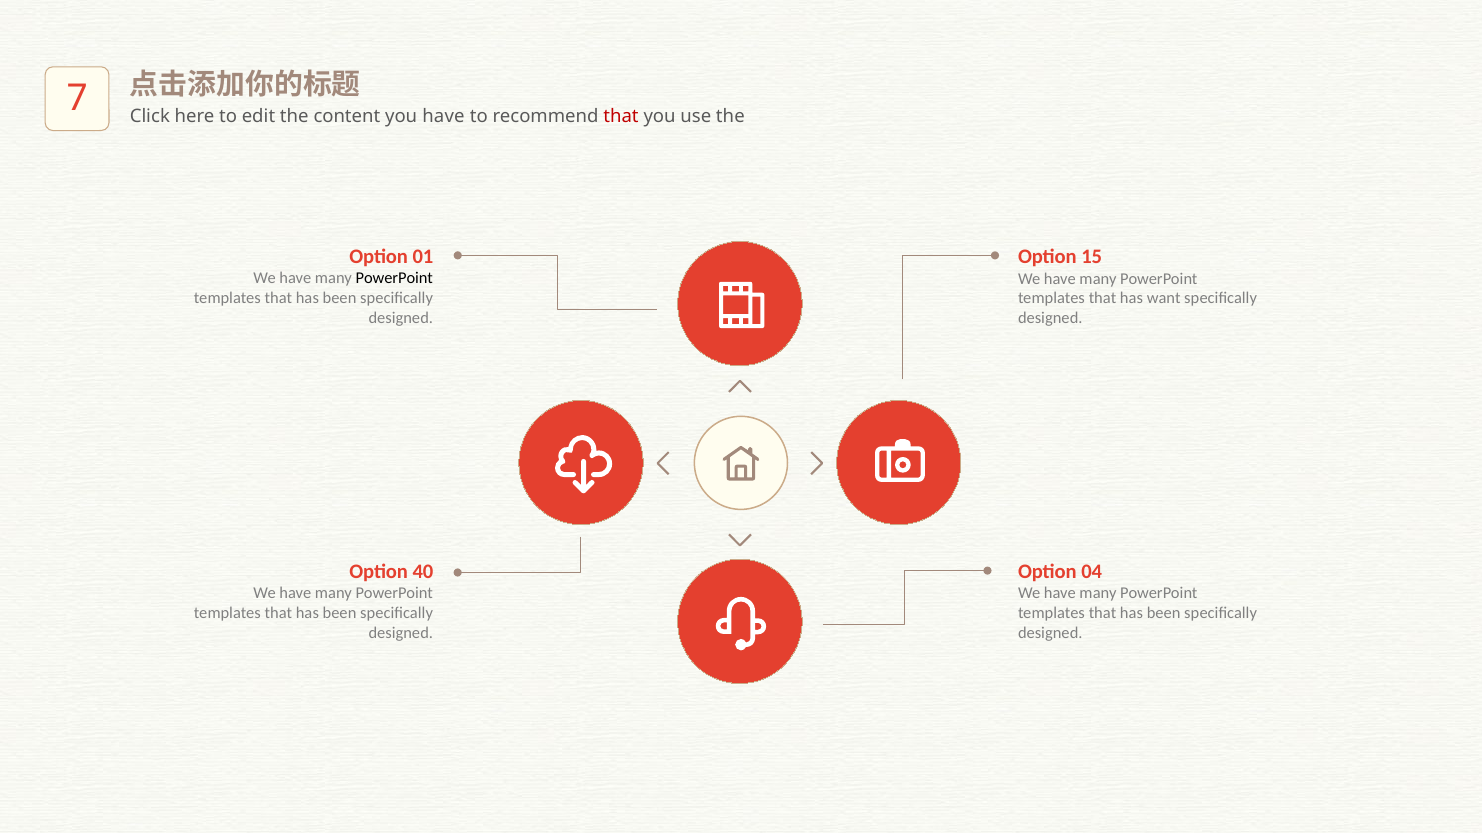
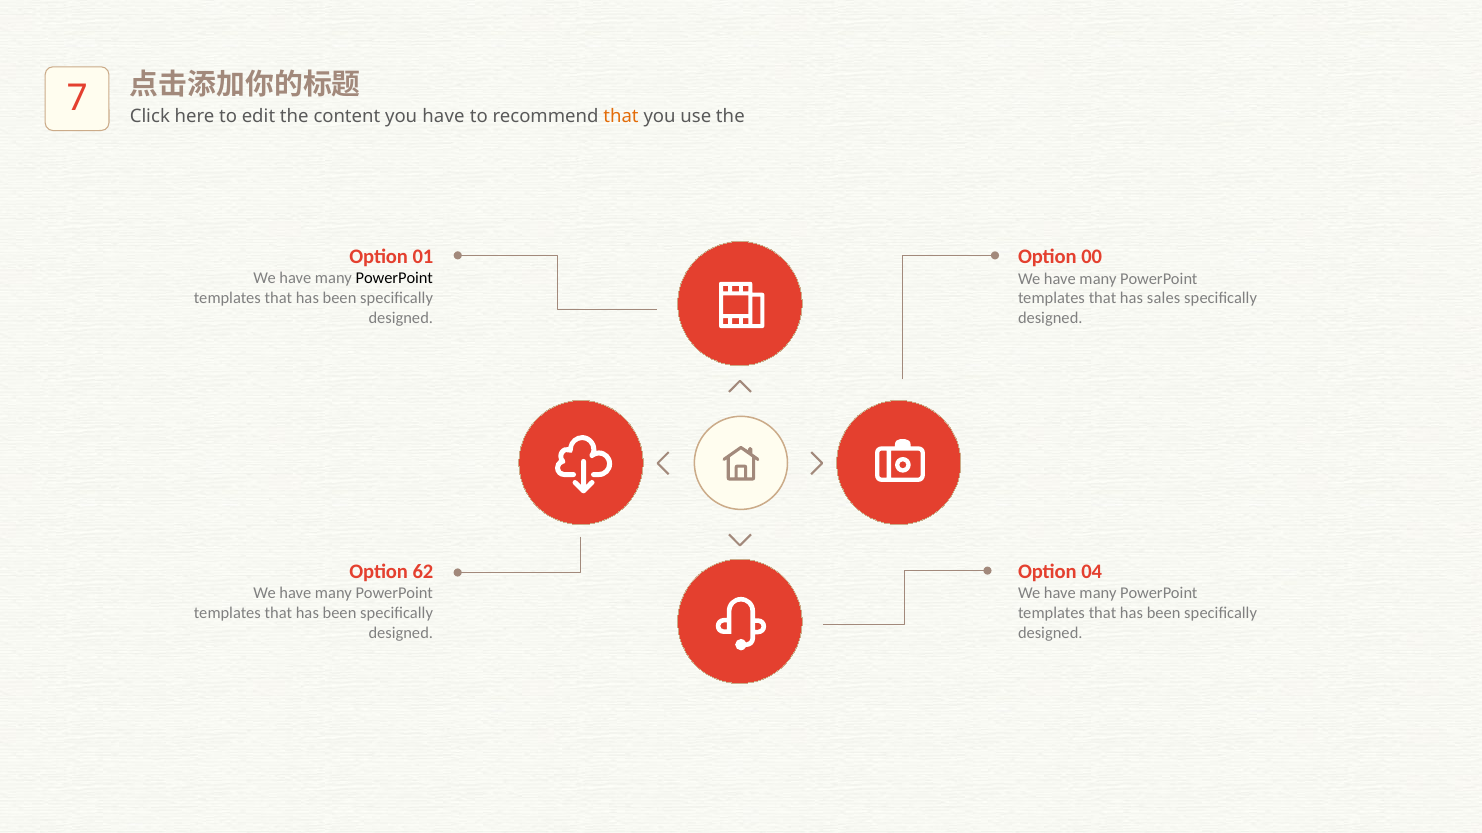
that at (621, 117) colour: red -> orange
15: 15 -> 00
want: want -> sales
40: 40 -> 62
